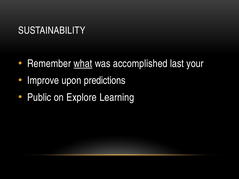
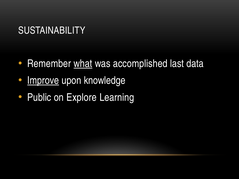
your: your -> data
Improve underline: none -> present
predictions: predictions -> knowledge
